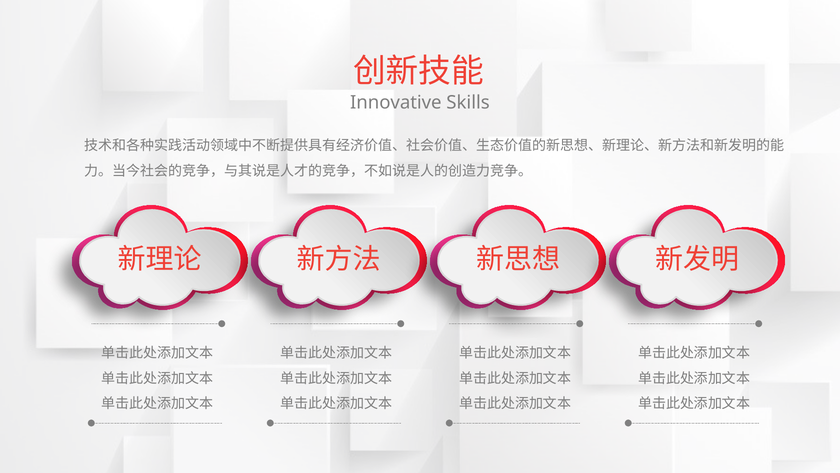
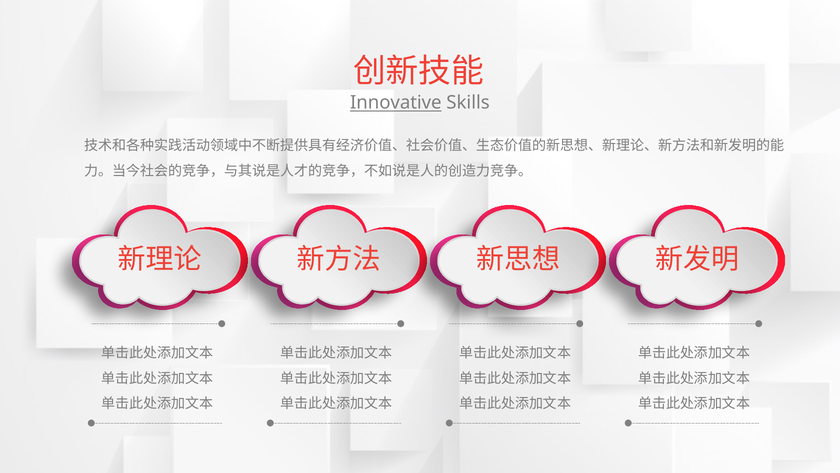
Innovative underline: none -> present
